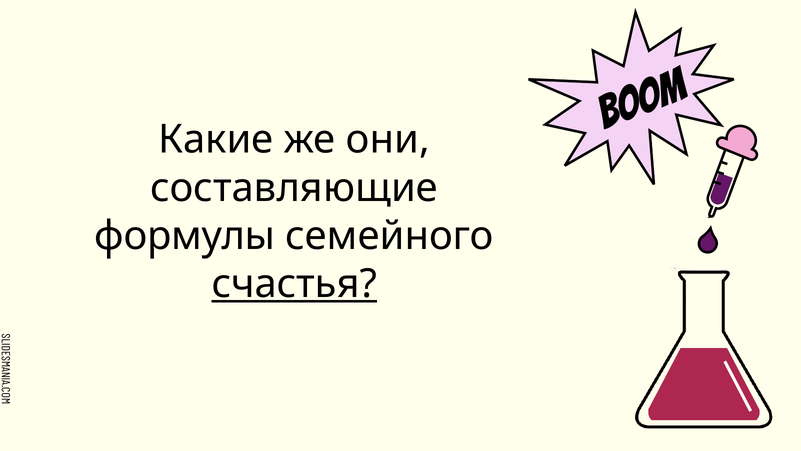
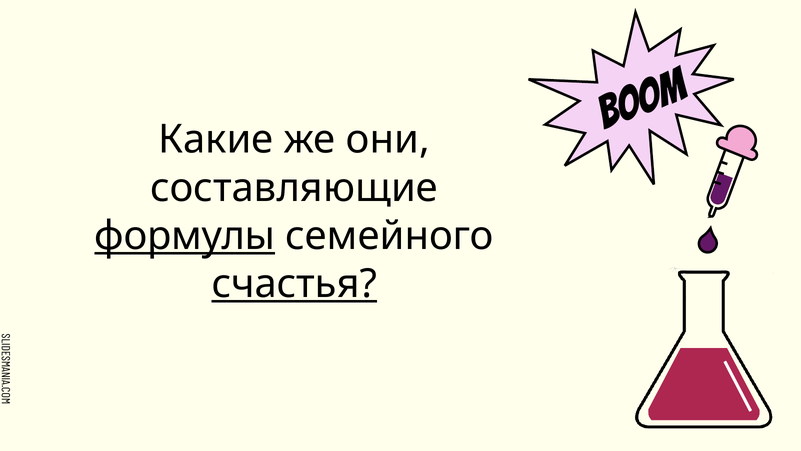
формулы underline: none -> present
